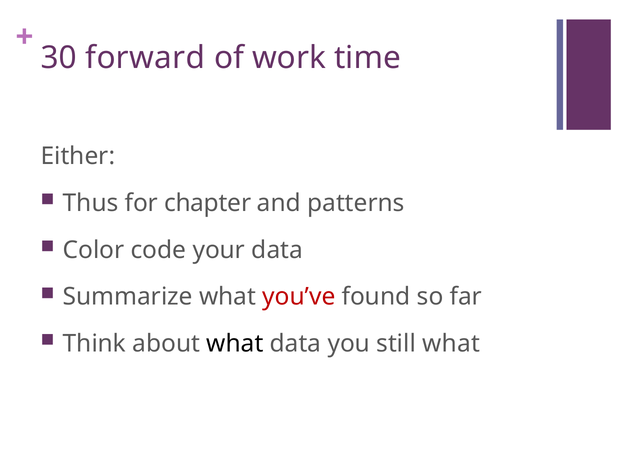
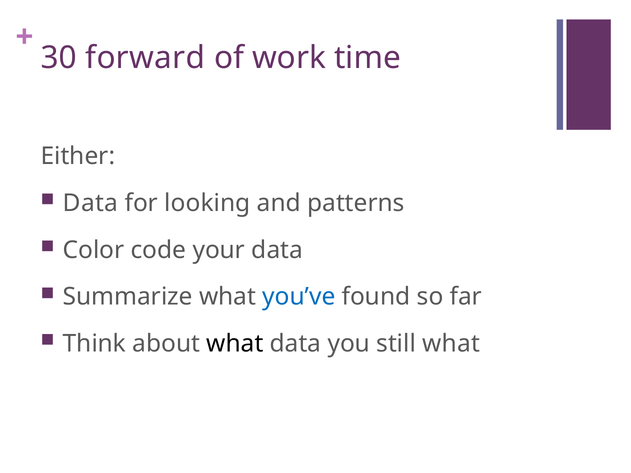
Thus at (91, 203): Thus -> Data
chapter: chapter -> looking
you’ve colour: red -> blue
